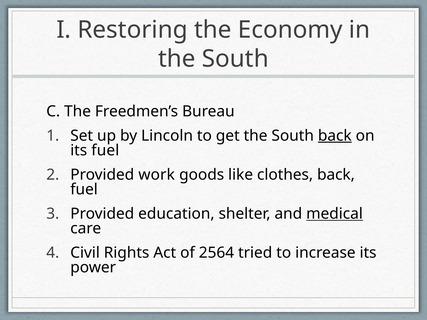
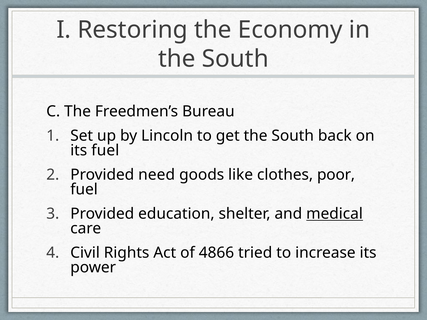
back at (335, 136) underline: present -> none
work: work -> need
clothes back: back -> poor
2564: 2564 -> 4866
